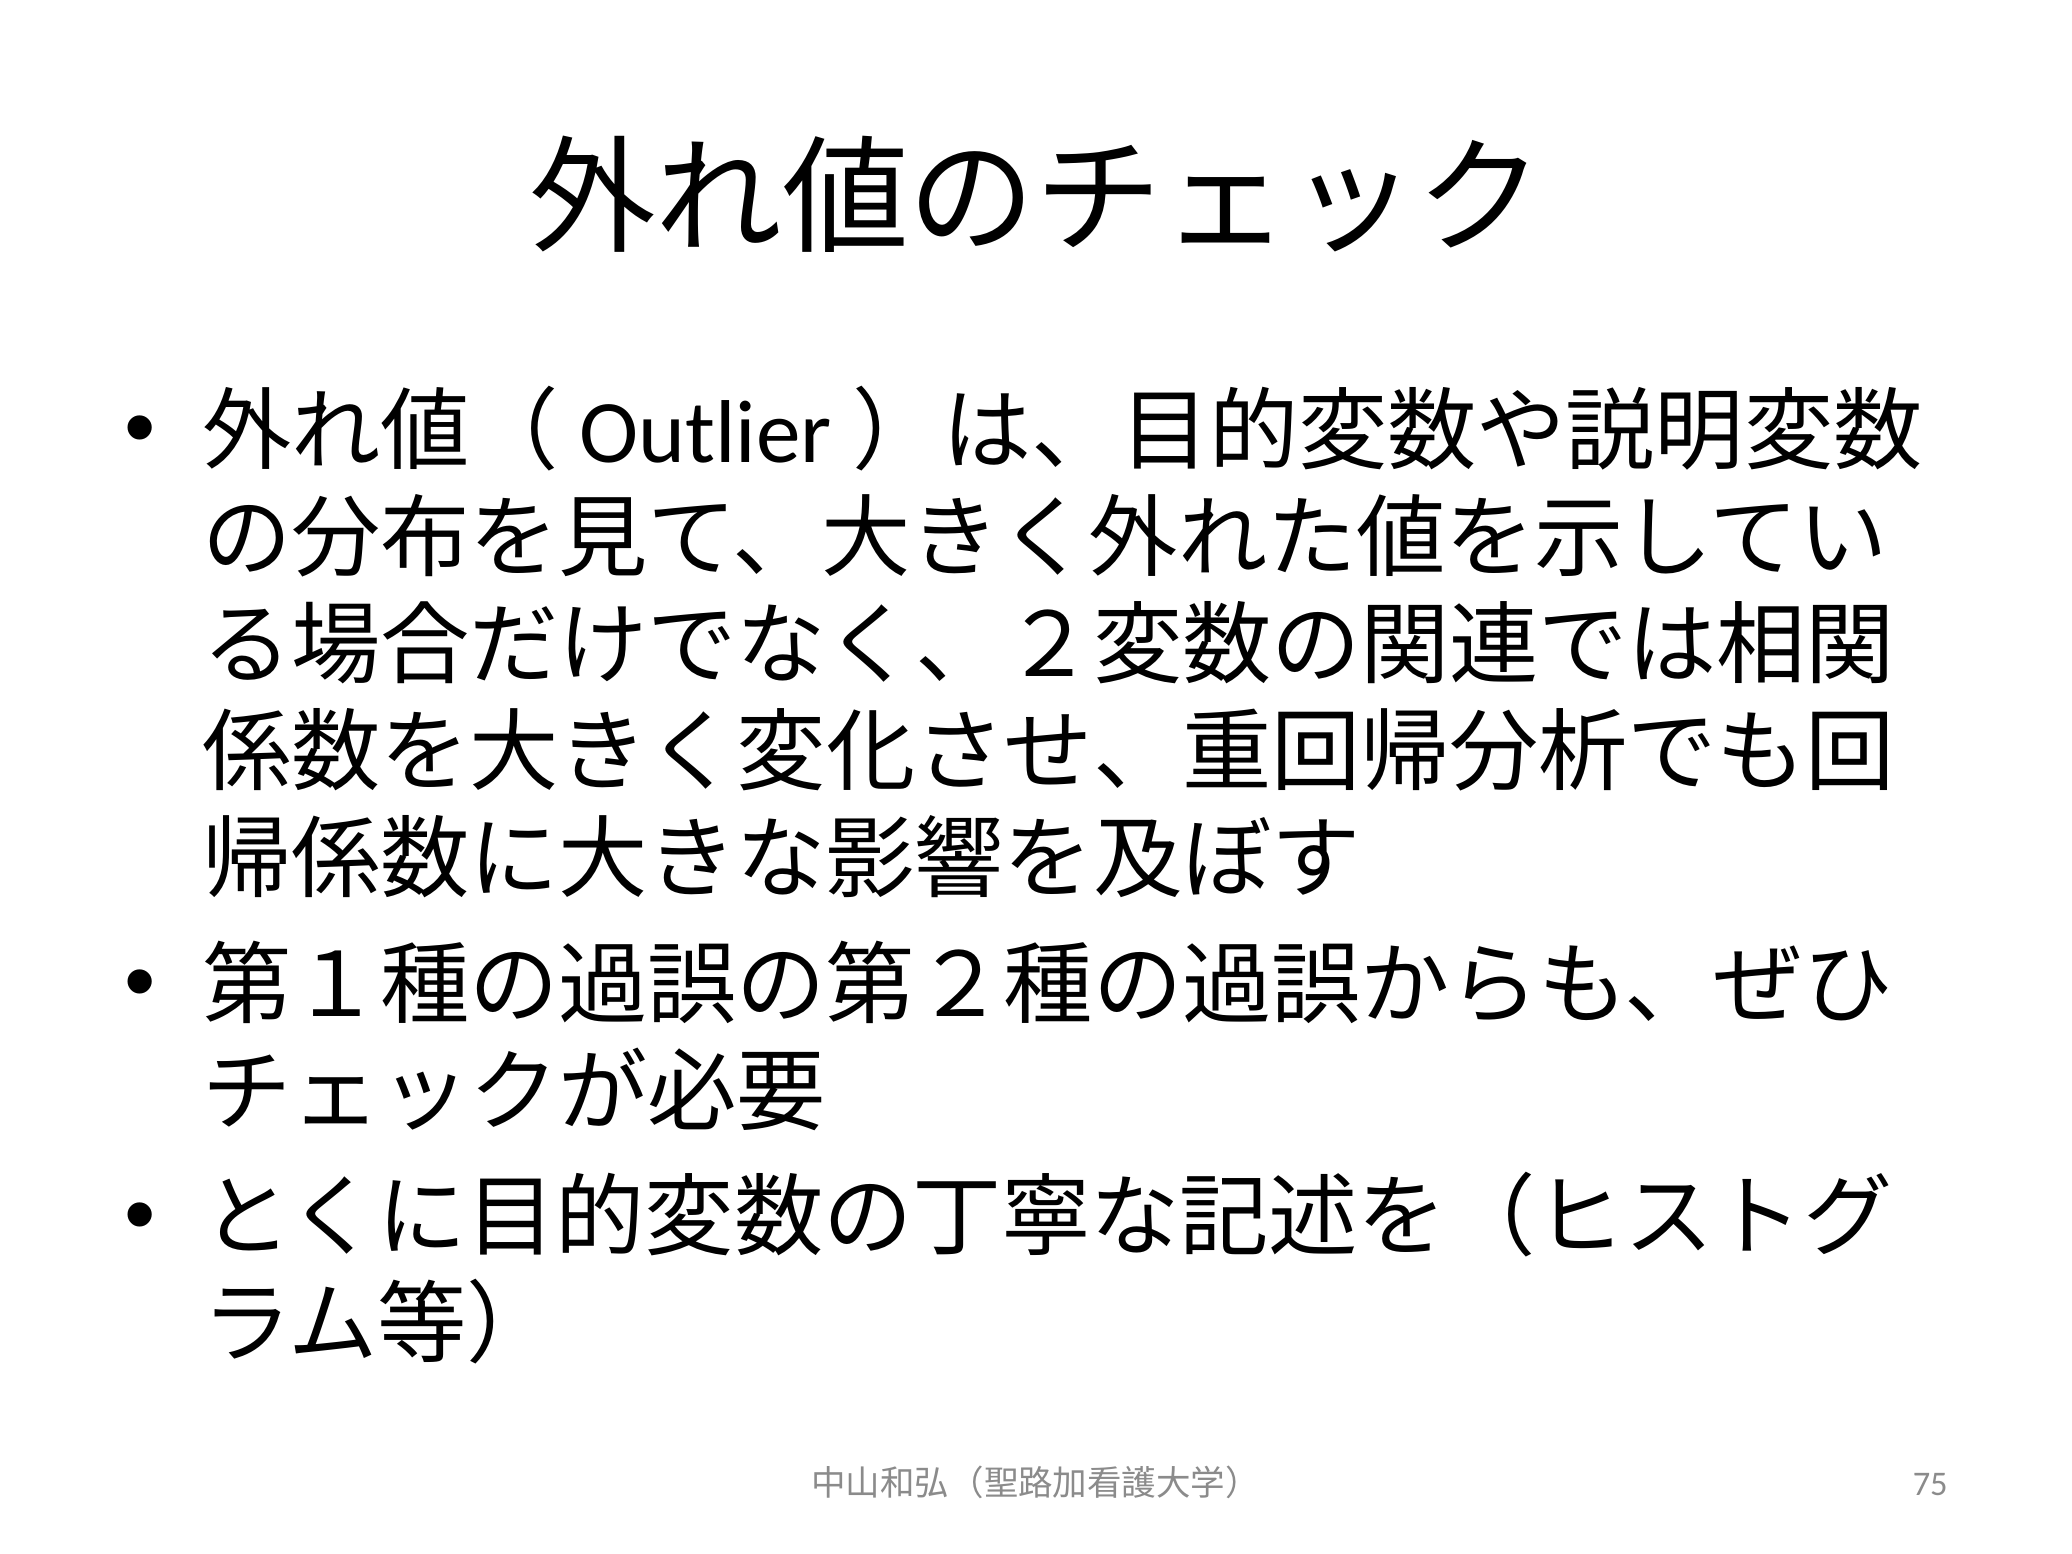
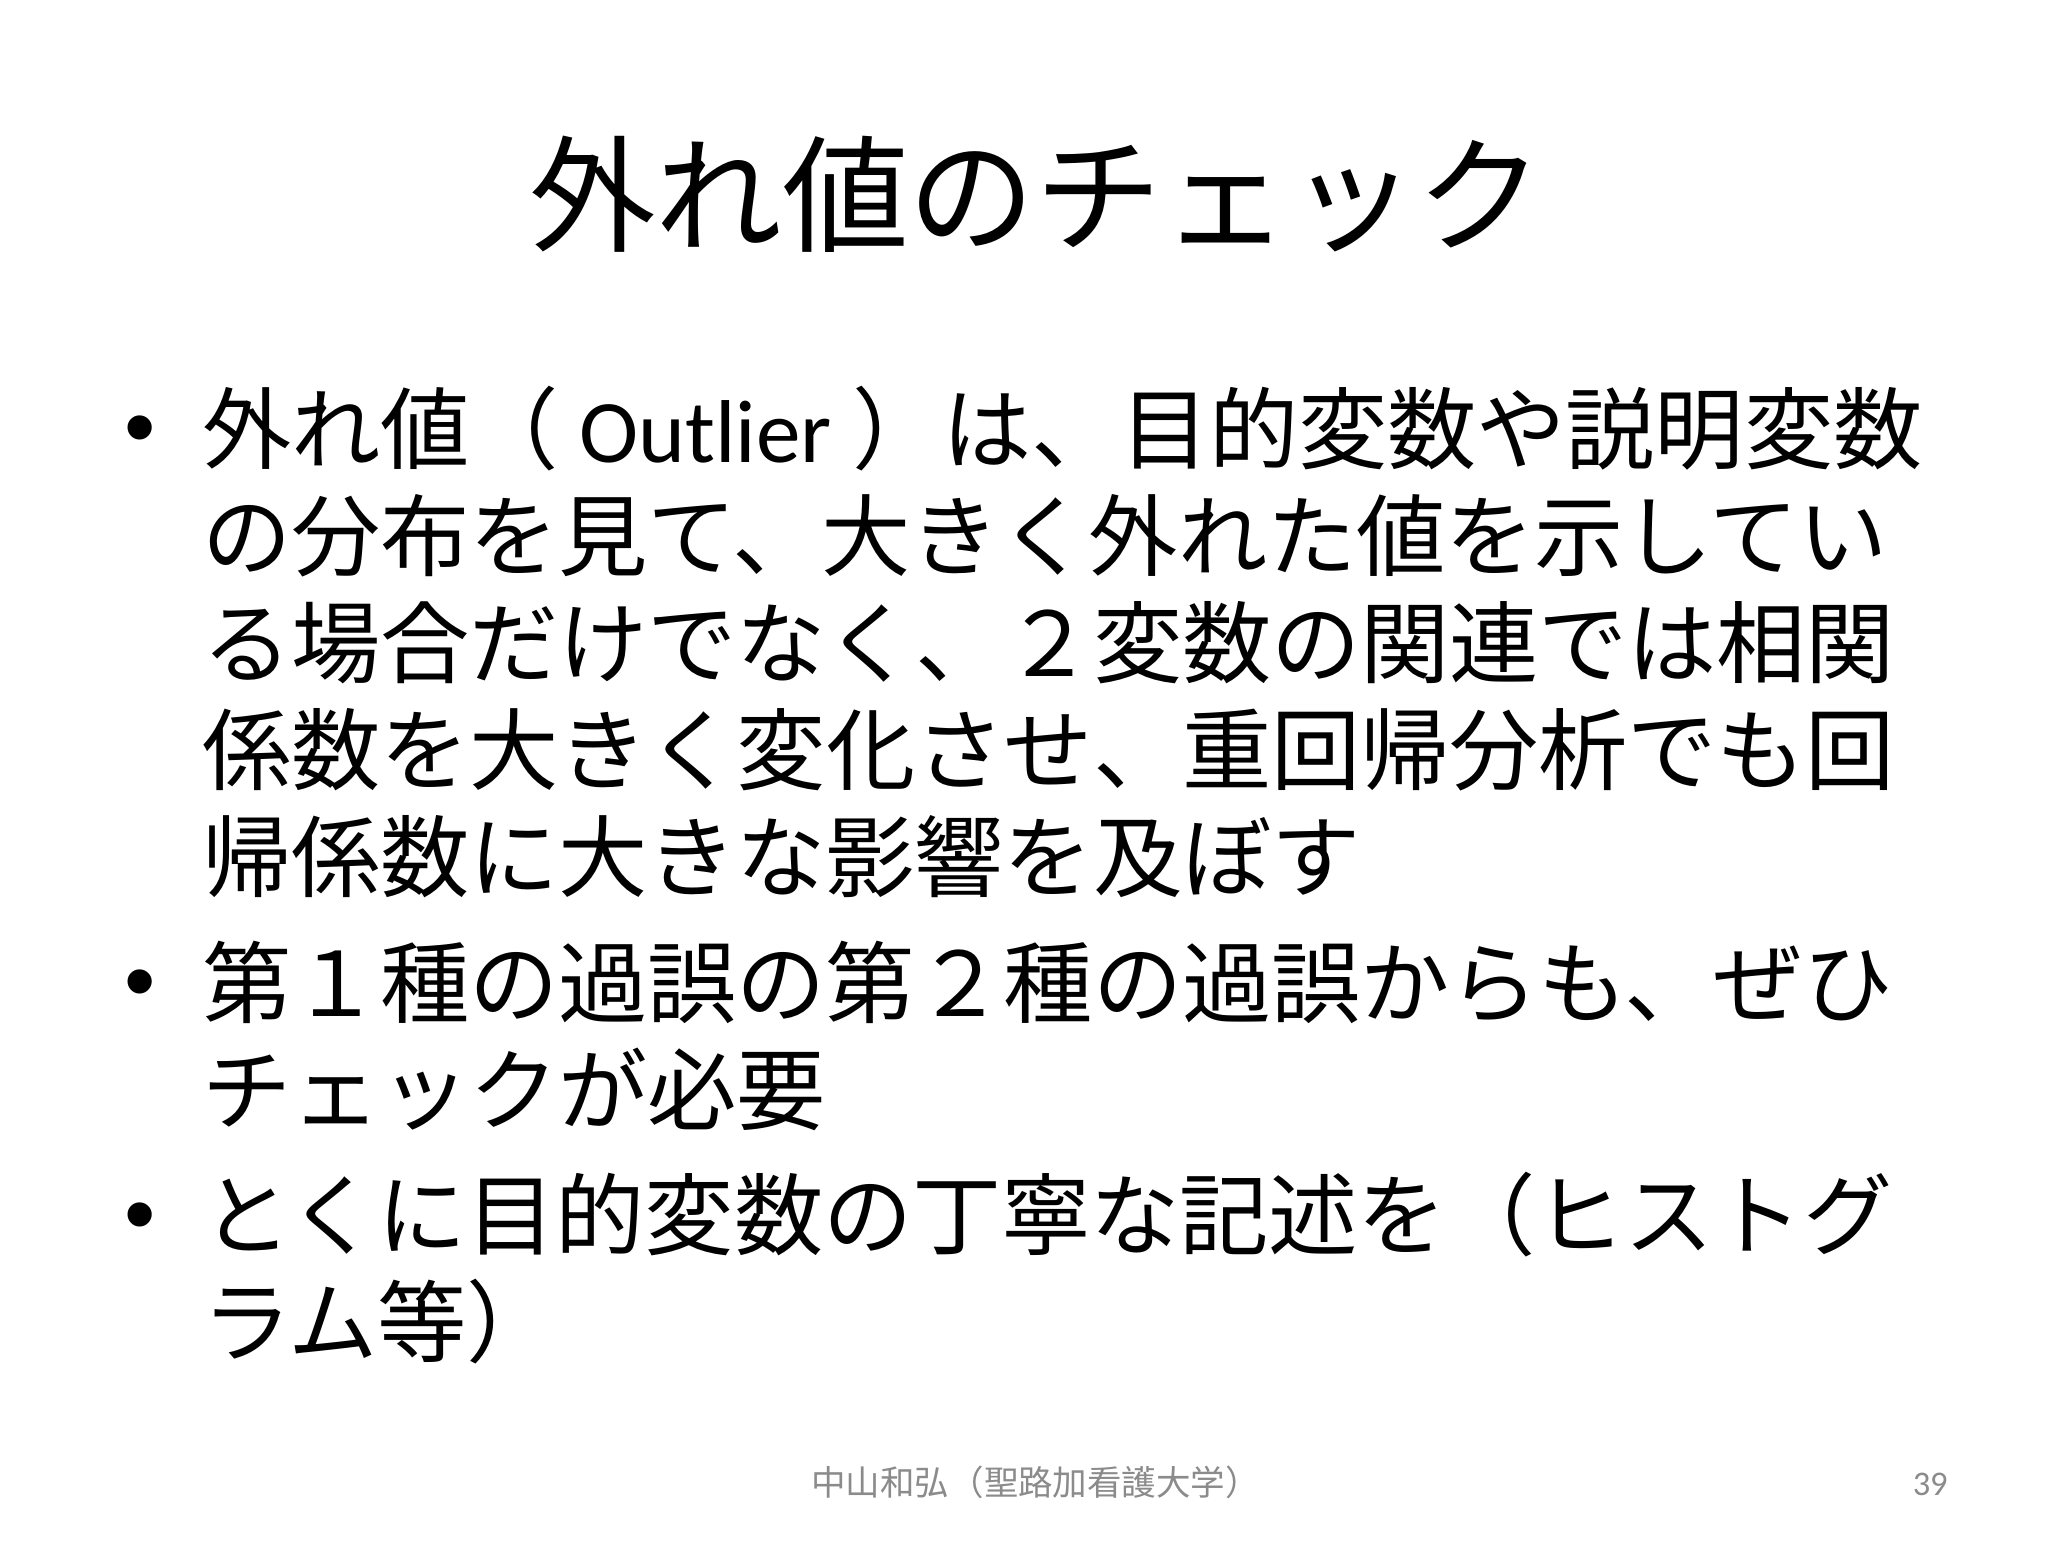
75: 75 -> 39
